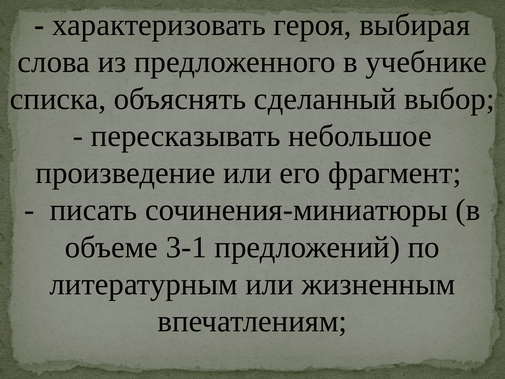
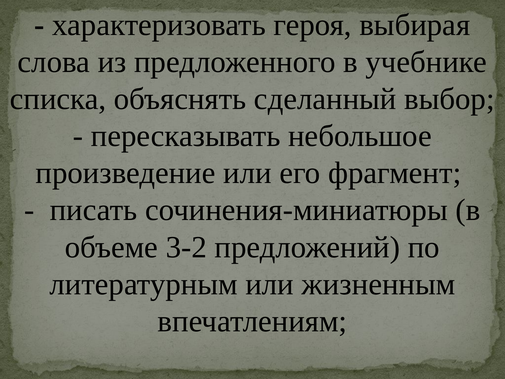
3-1: 3-1 -> 3-2
